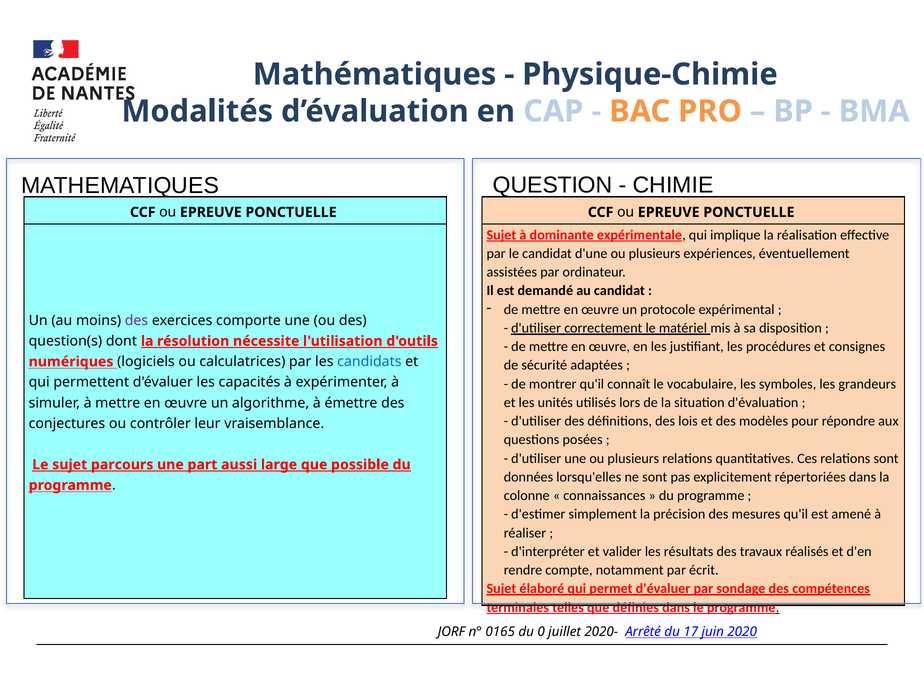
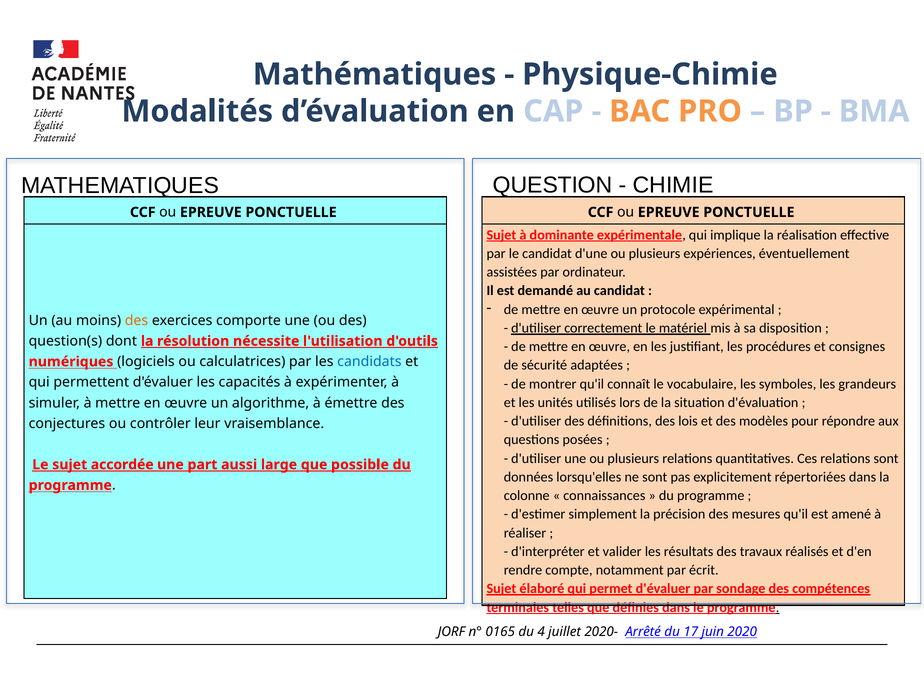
des at (137, 321) colour: purple -> orange
parcours: parcours -> accordée
0: 0 -> 4
